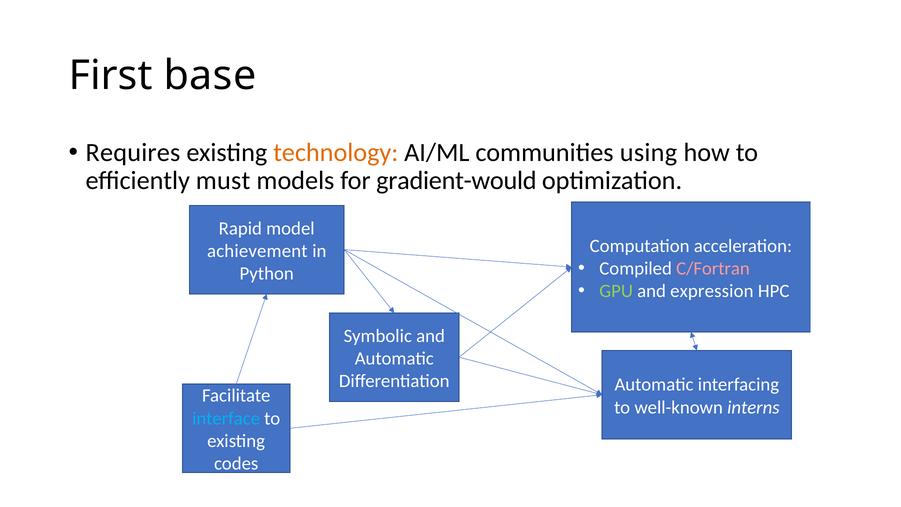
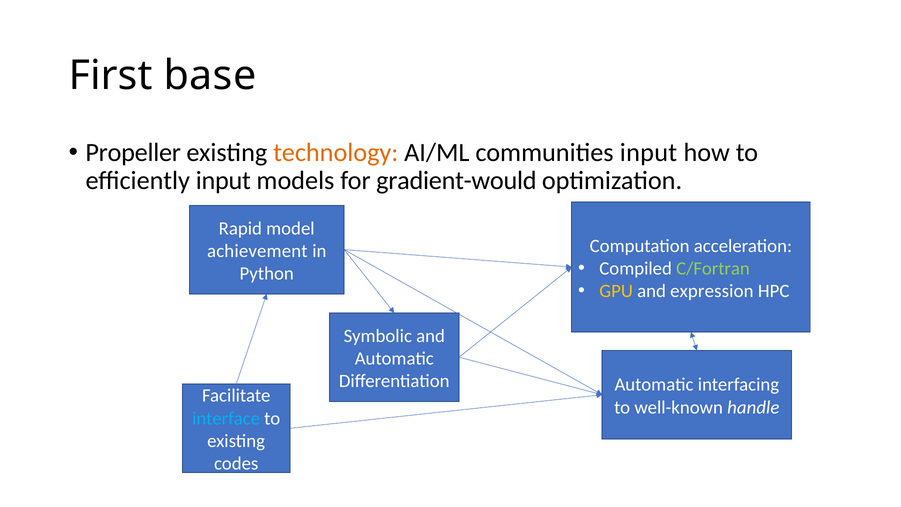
Requires: Requires -> Propeller
communities using: using -> input
efficiently must: must -> input
C/Fortran colour: pink -> light green
GPU colour: light green -> yellow
interns: interns -> handle
